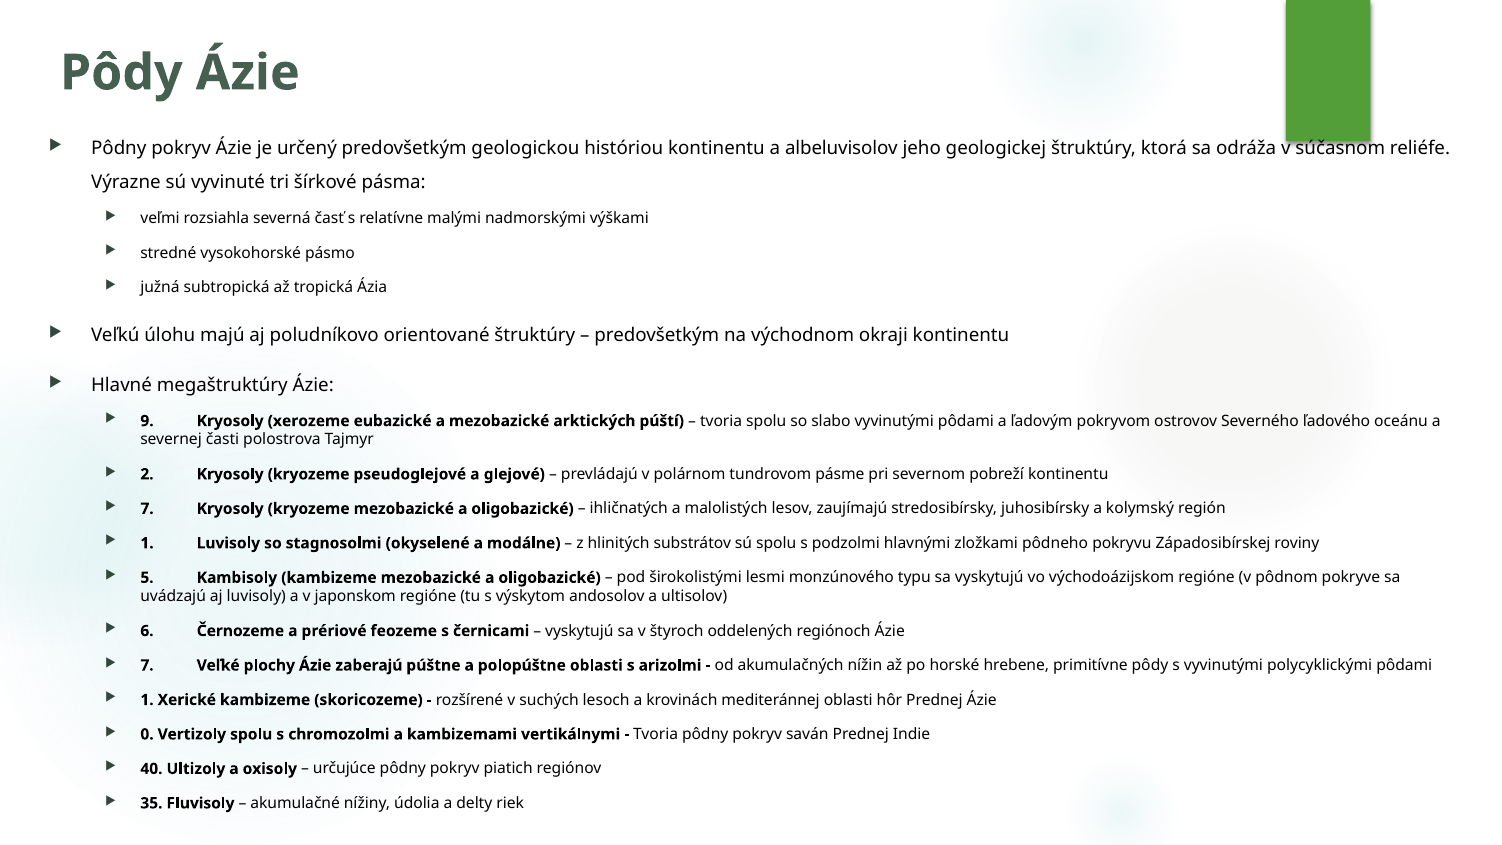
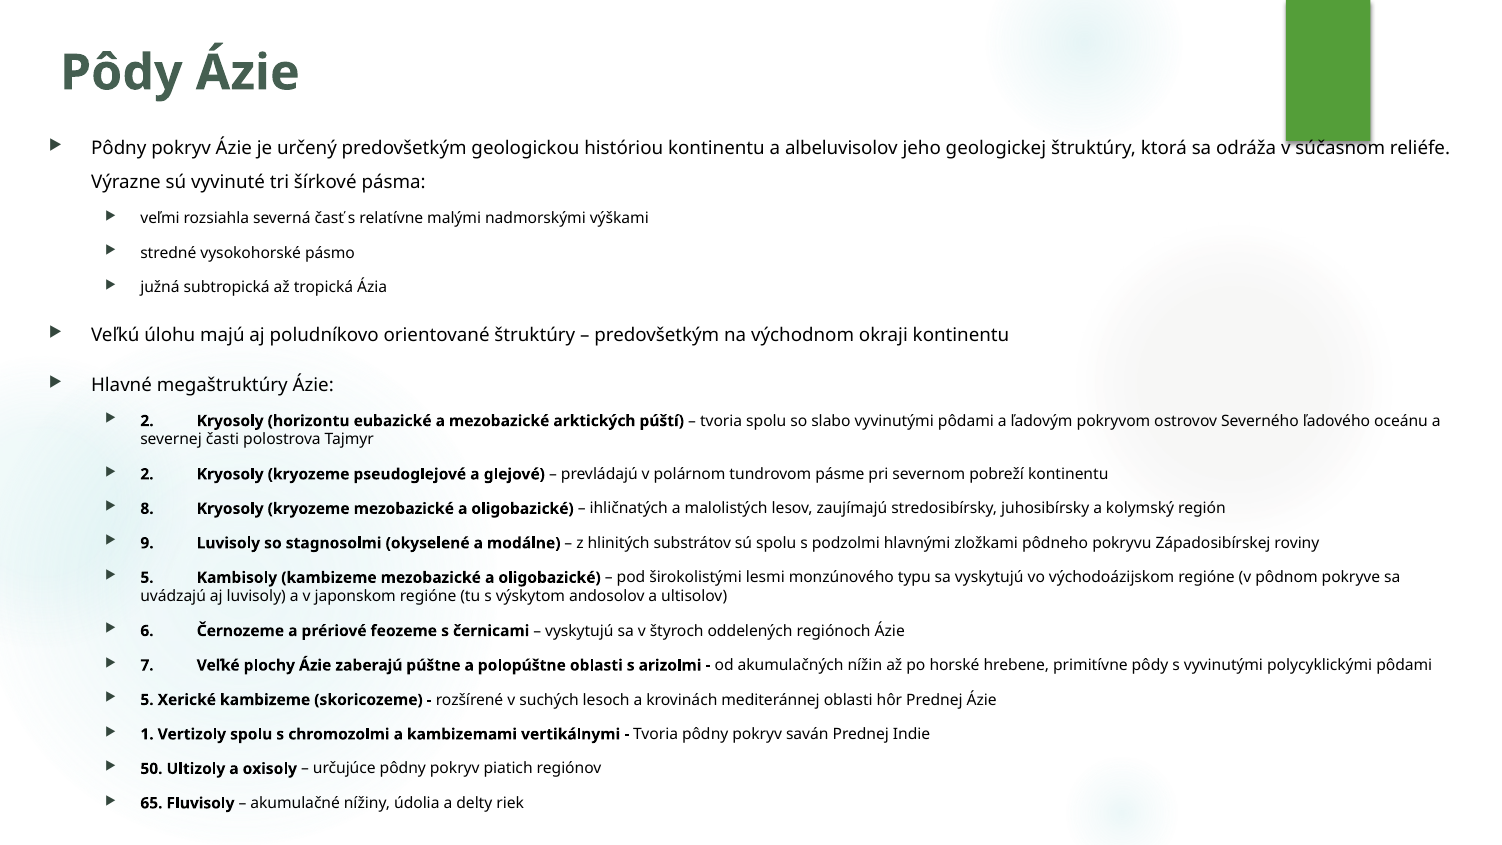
9 at (147, 421): 9 -> 2
xerozeme: xerozeme -> horizontu
7 at (147, 509): 7 -> 8
1 at (147, 543): 1 -> 9
1 at (147, 700): 1 -> 5
0: 0 -> 1
40: 40 -> 50
35: 35 -> 65
